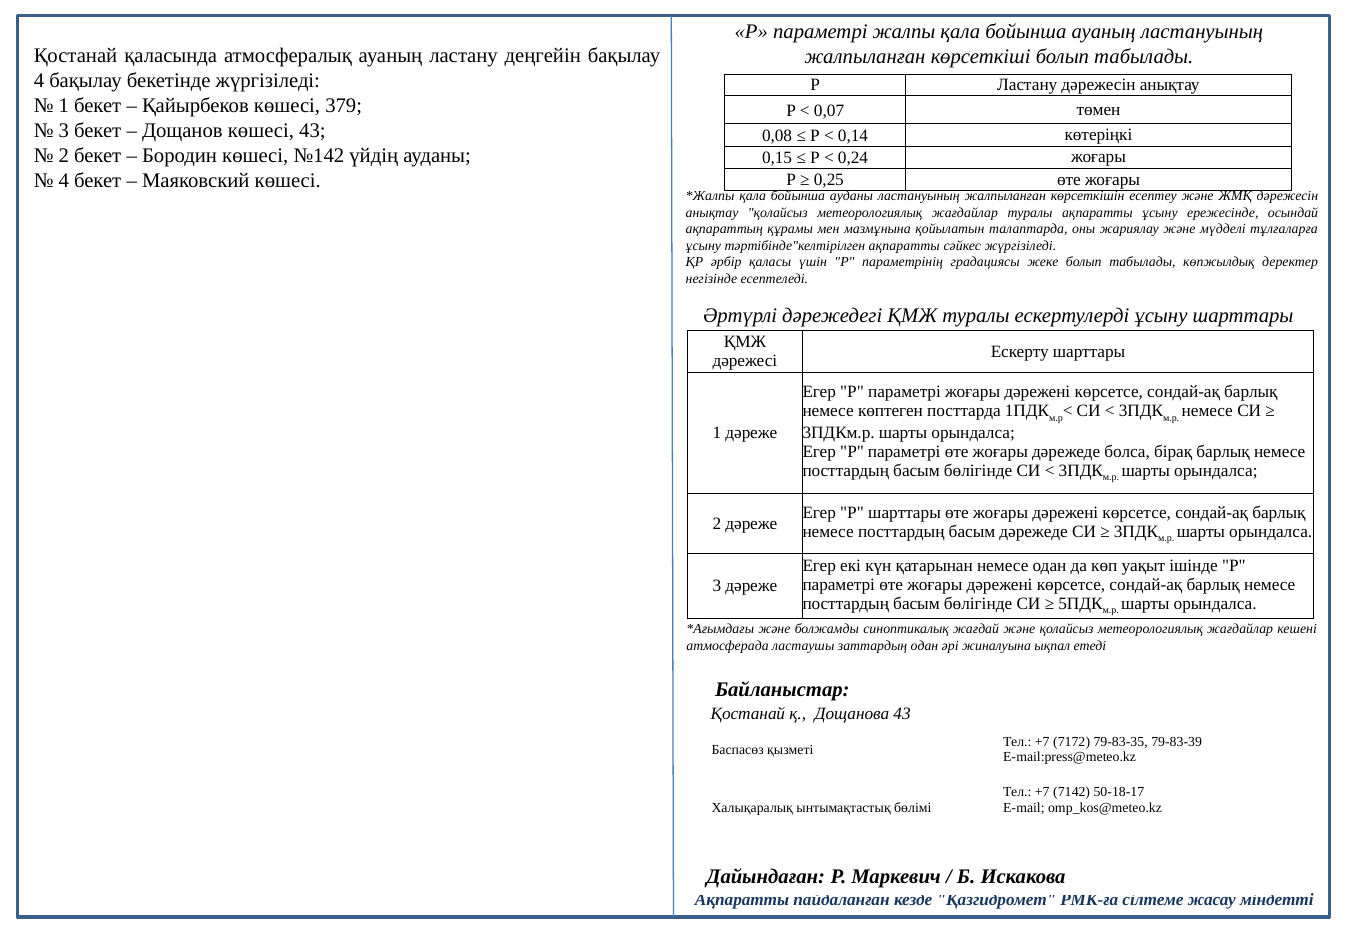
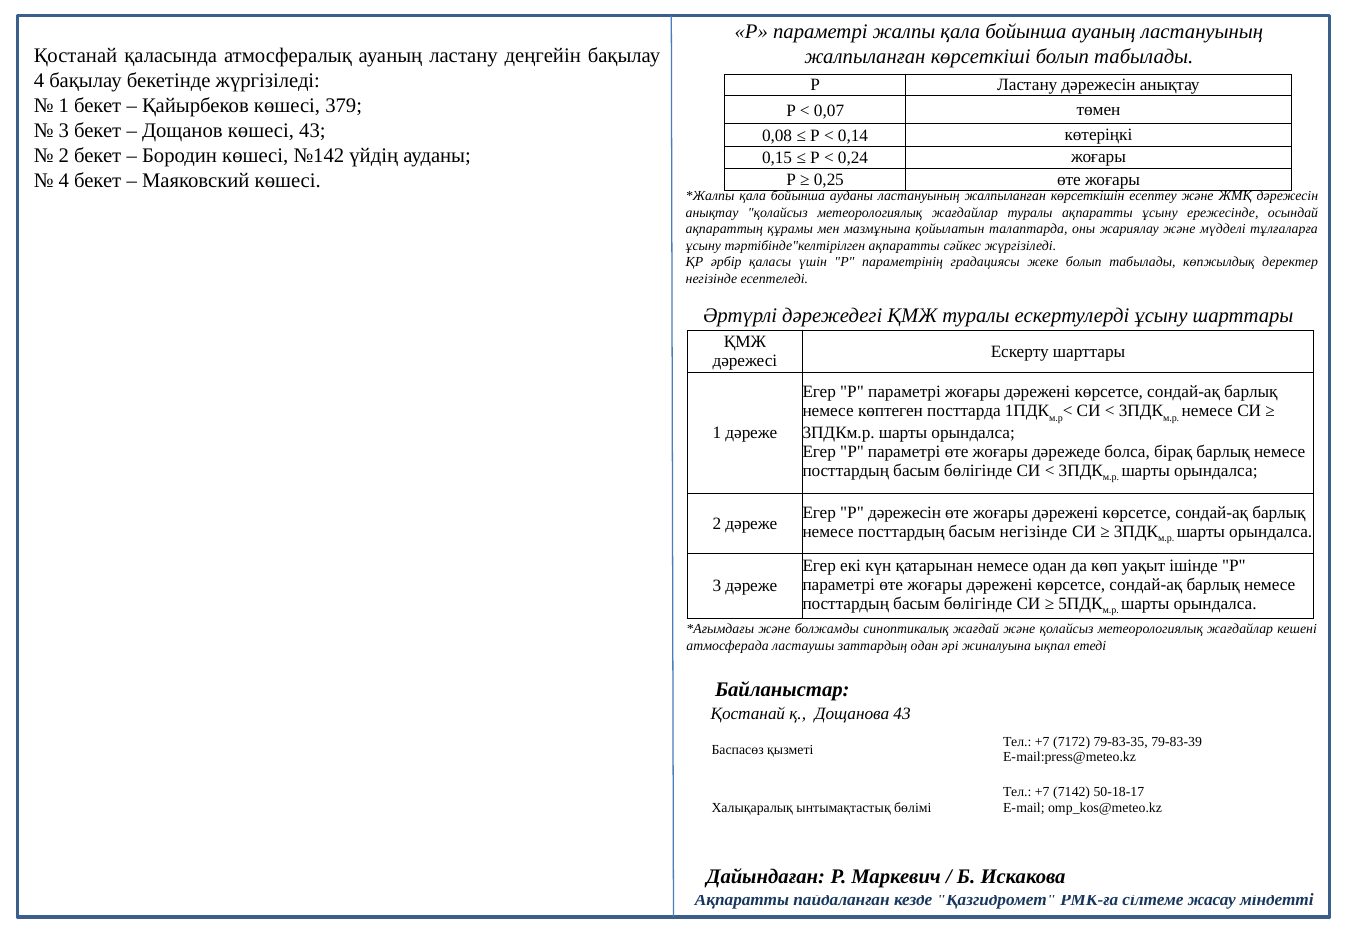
Р шарттары: шарттары -> дәрежесін
басым дәрежеде: дәрежеде -> негізінде
